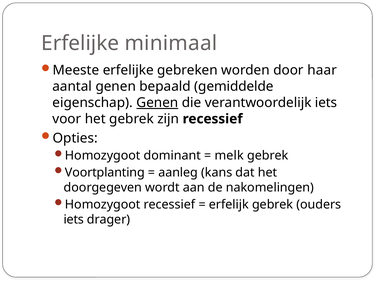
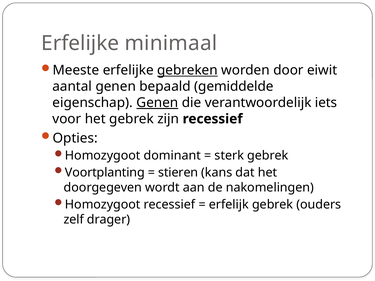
gebreken underline: none -> present
haar: haar -> eiwit
melk: melk -> sterk
aanleg: aanleg -> stieren
iets at (74, 220): iets -> zelf
